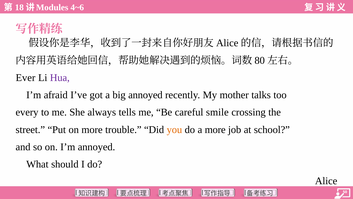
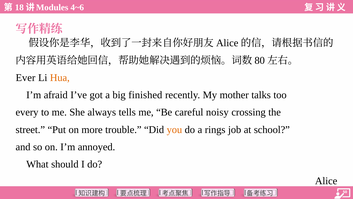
Hua colour: purple -> orange
big annoyed: annoyed -> finished
smile: smile -> noisy
a more: more -> rings
